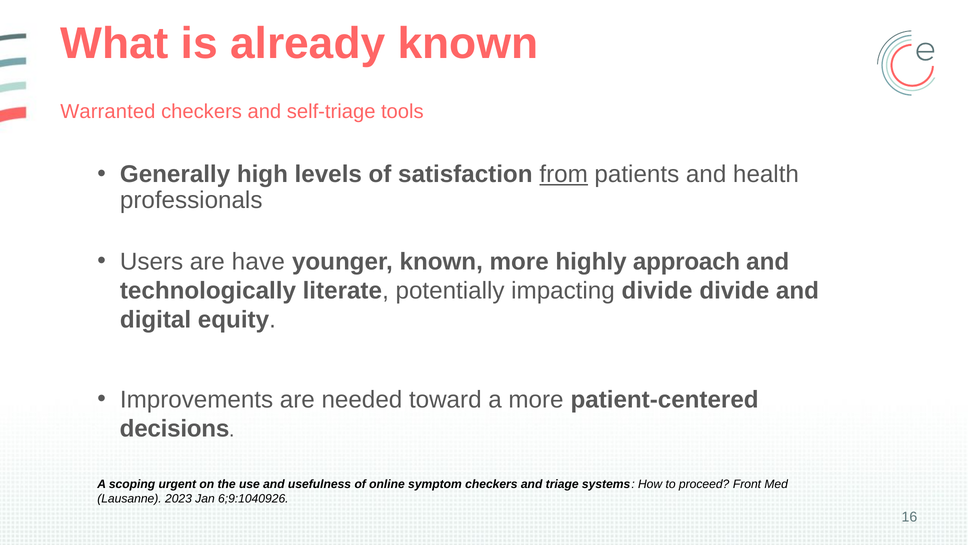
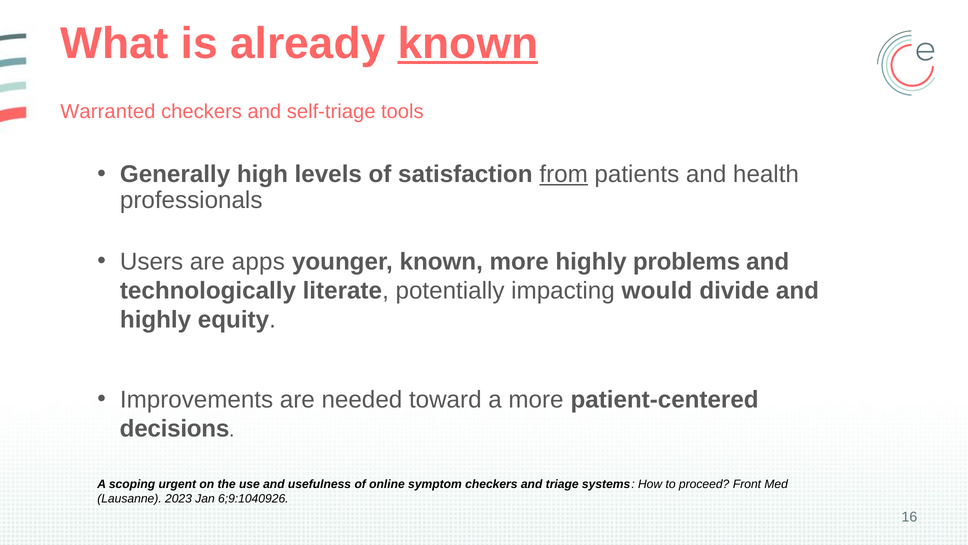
known at (468, 43) underline: none -> present
have: have -> apps
approach: approach -> problems
impacting divide: divide -> would
digital at (156, 319): digital -> highly
